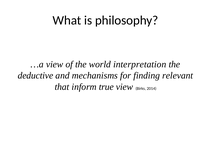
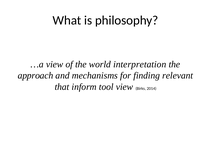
deductive: deductive -> approach
true: true -> tool
